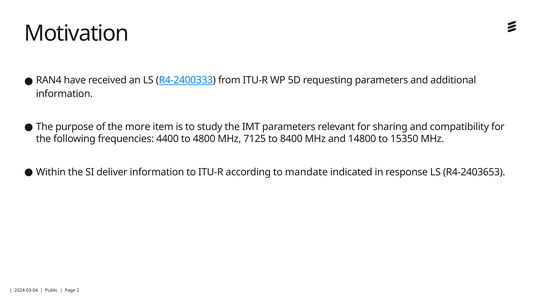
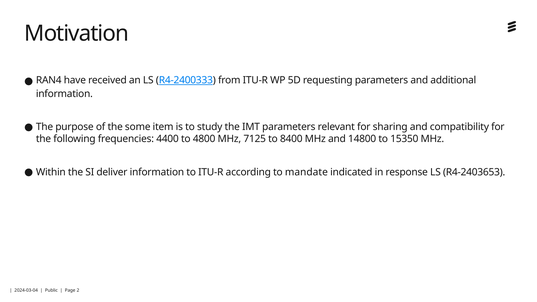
more: more -> some
